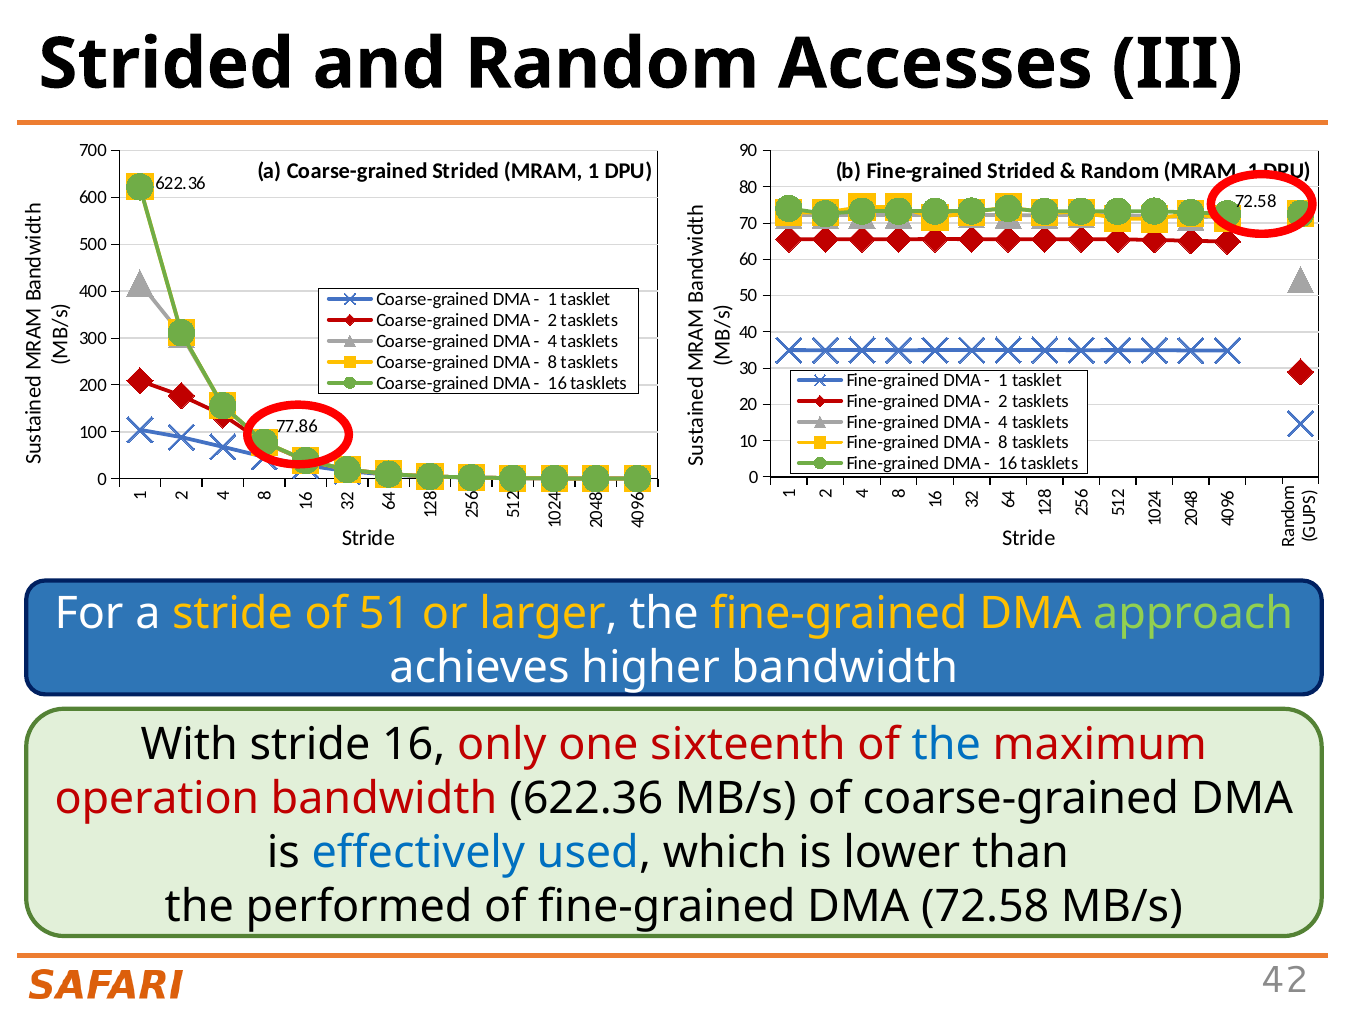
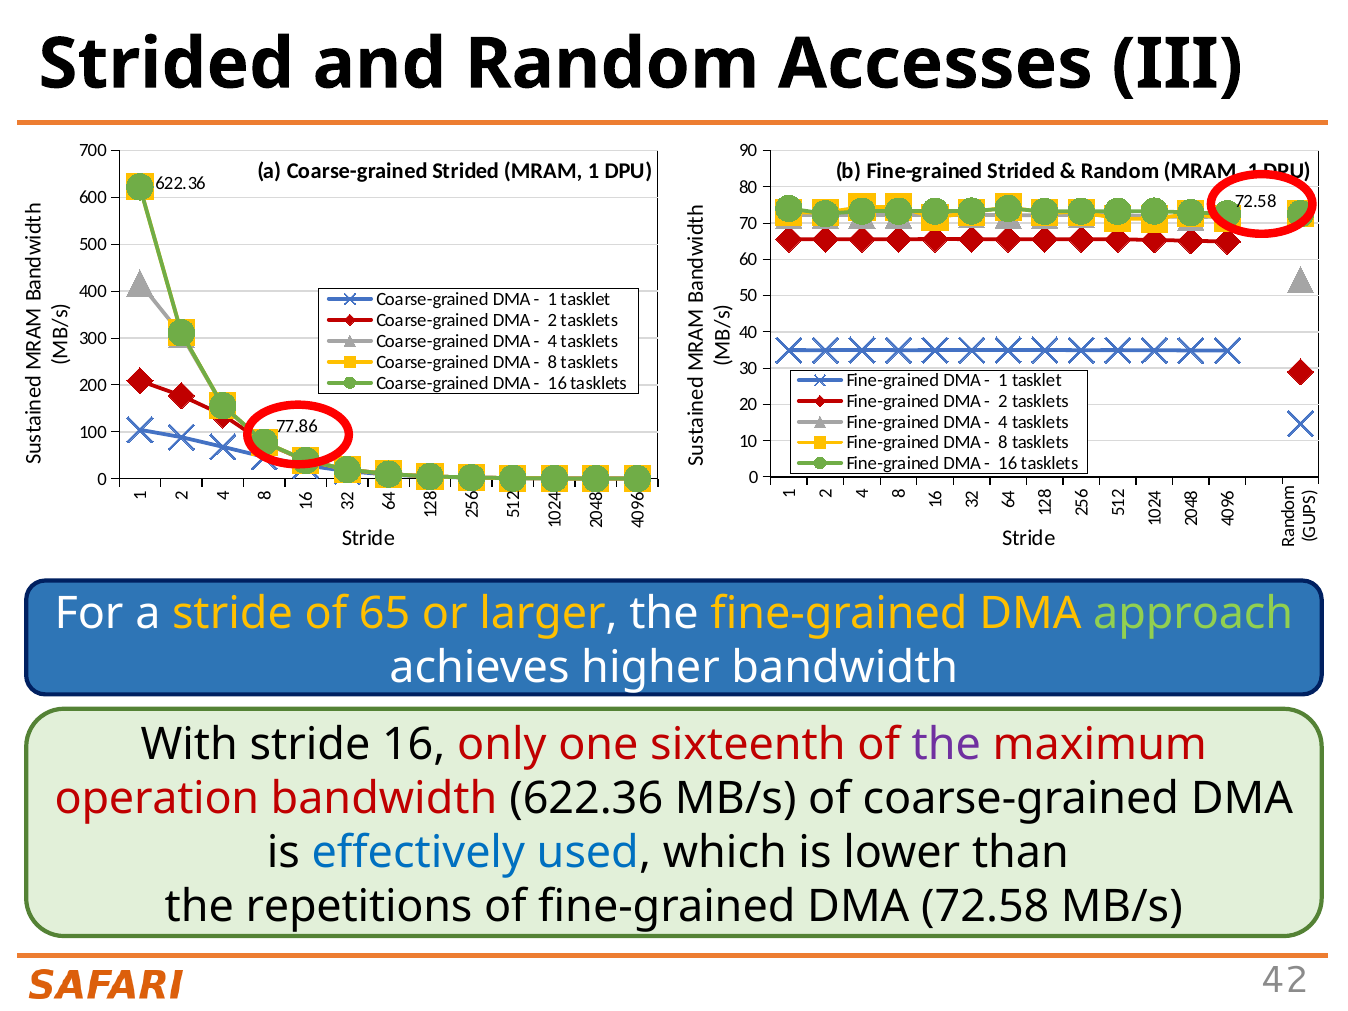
51: 51 -> 65
the at (946, 745) colour: blue -> purple
performed: performed -> repetitions
